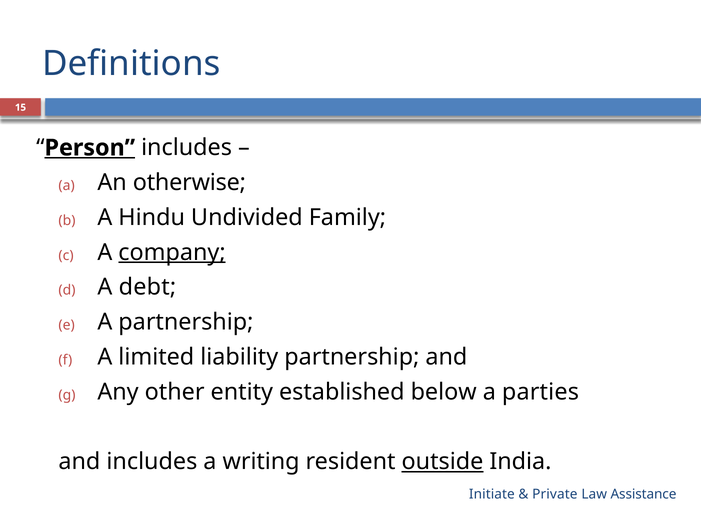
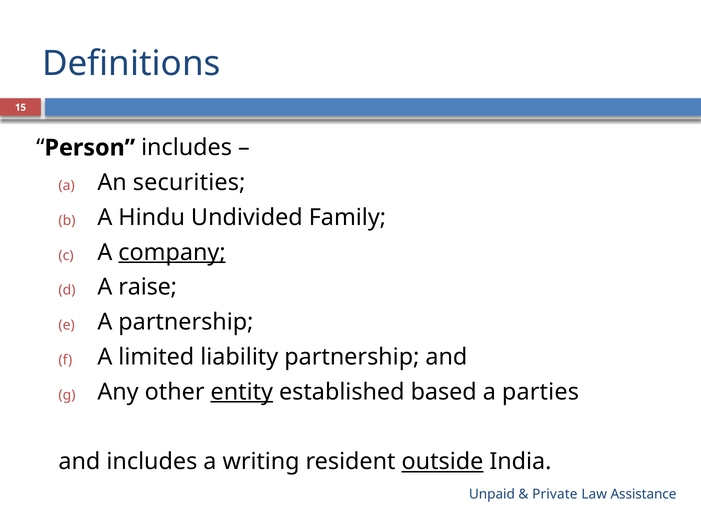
Person underline: present -> none
otherwise: otherwise -> securities
debt: debt -> raise
entity underline: none -> present
below: below -> based
Initiate: Initiate -> Unpaid
